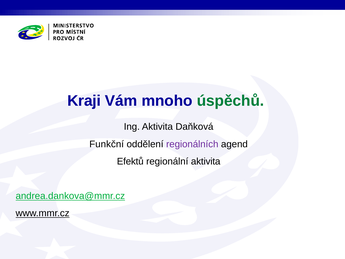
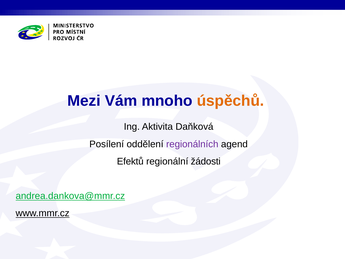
Kraji: Kraji -> Mezi
úspěchů colour: green -> orange
Funkční: Funkční -> Posílení
regionální aktivita: aktivita -> žádosti
